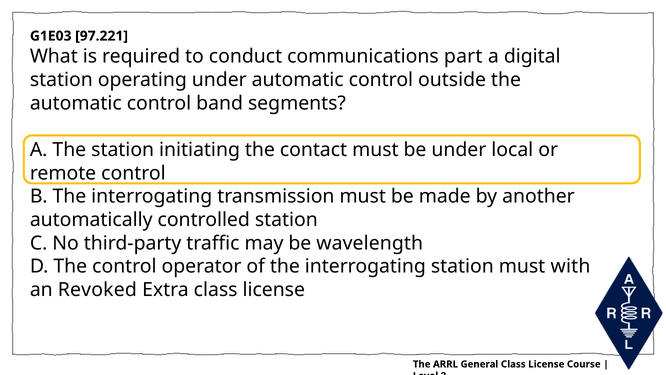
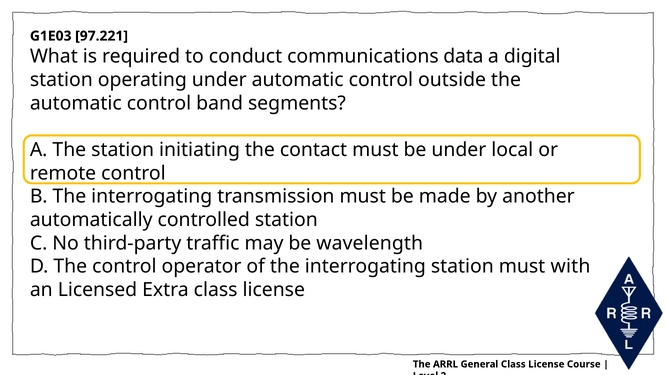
part: part -> data
Revoked: Revoked -> Licensed
